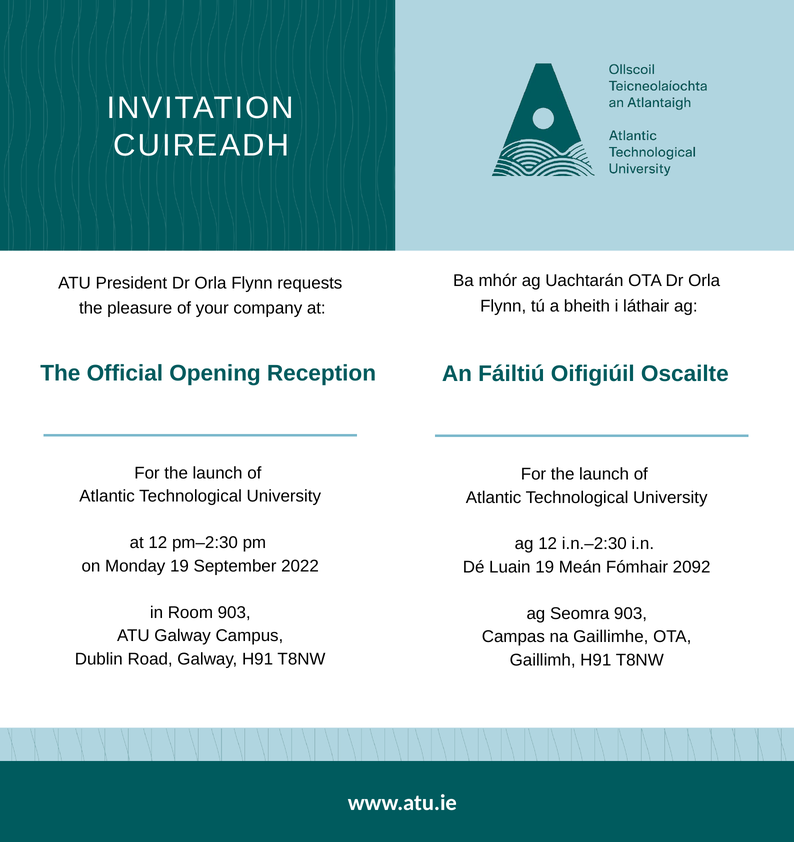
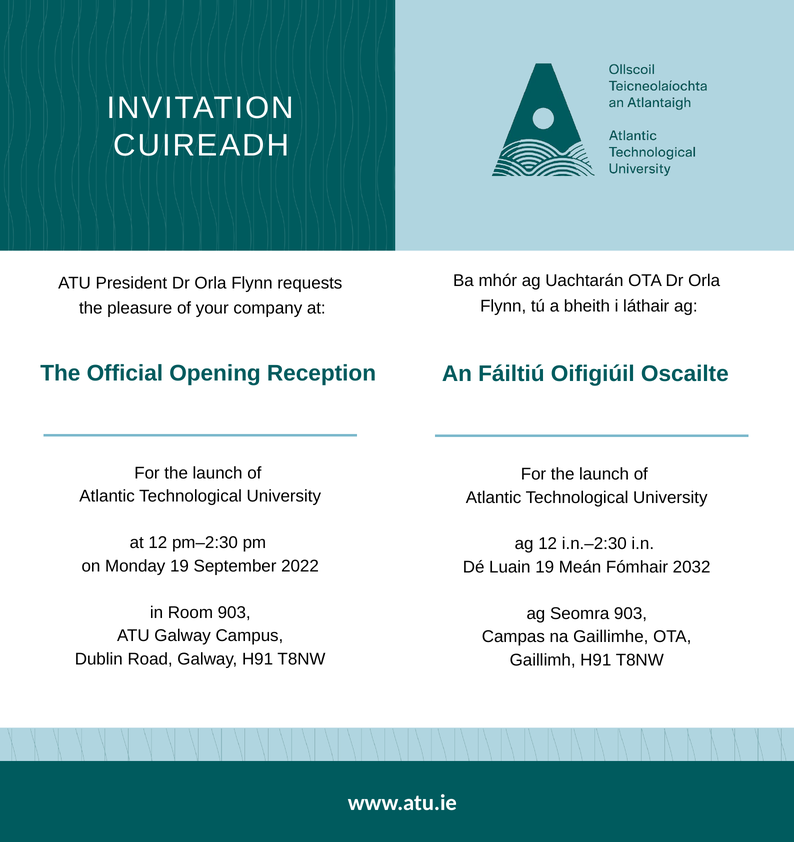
2092: 2092 -> 2032
